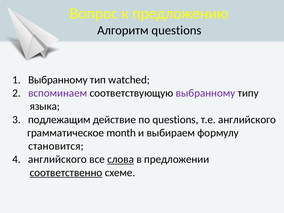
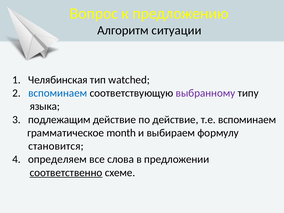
Алгоритм questions: questions -> ситуации
Выбранному at (58, 80): Выбранному -> Челябинская
вспоминаем at (58, 93) colour: purple -> blue
по questions: questions -> действие
т.е английского: английского -> вспоминаем
4 английского: английского -> определяем
слова underline: present -> none
